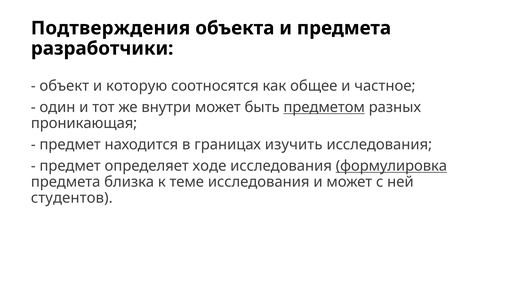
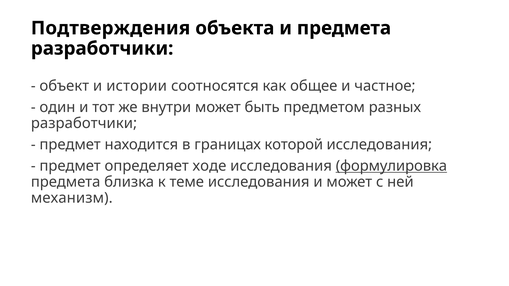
которую: которую -> истории
предметом underline: present -> none
проникающая at (84, 123): проникающая -> разработчики
изучить: изучить -> которой
студентов: студентов -> механизм
